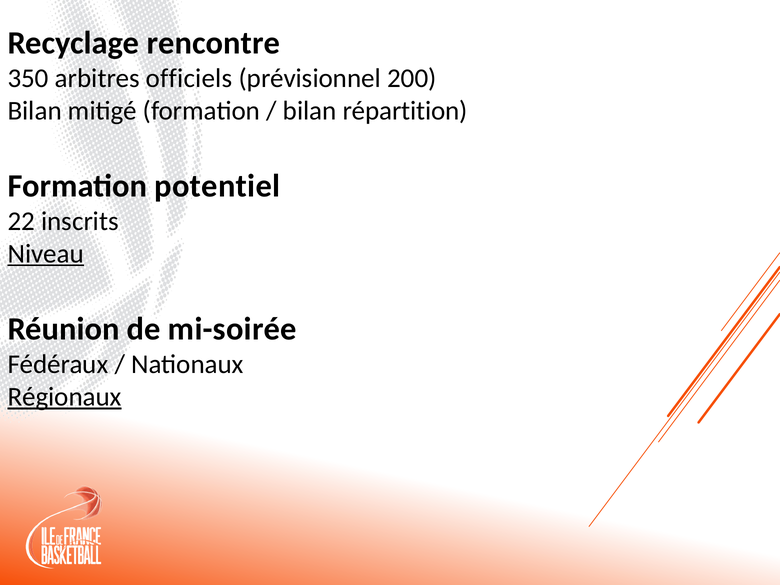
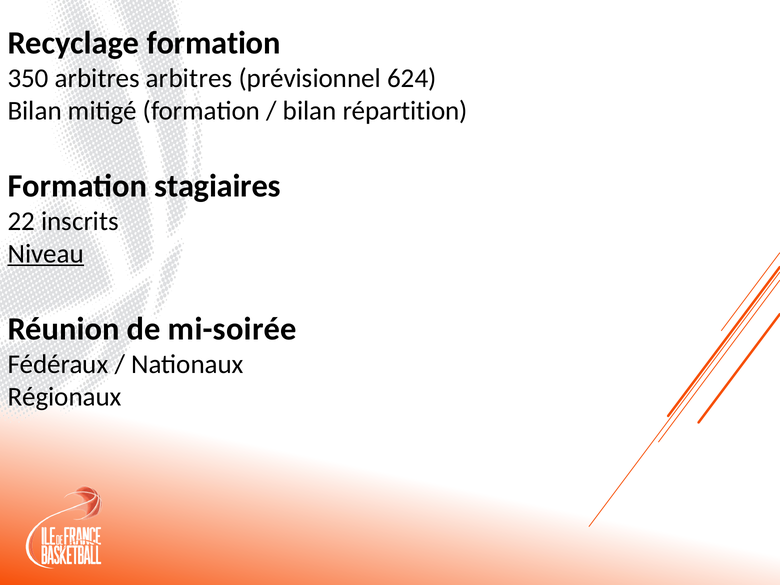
Recyclage rencontre: rencontre -> formation
arbitres officiels: officiels -> arbitres
200: 200 -> 624
potentiel: potentiel -> stagiaires
Régionaux underline: present -> none
